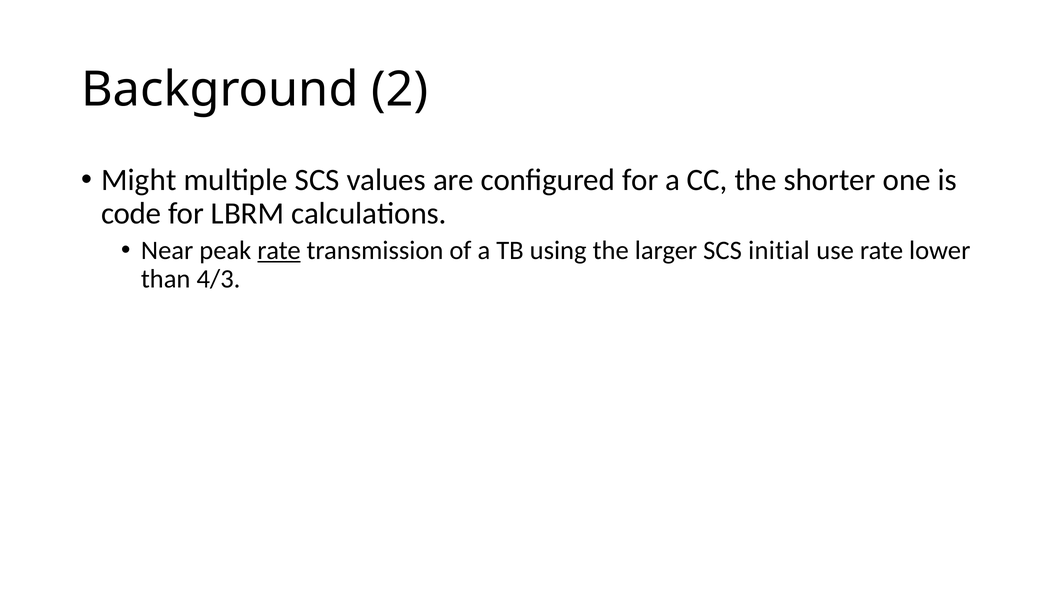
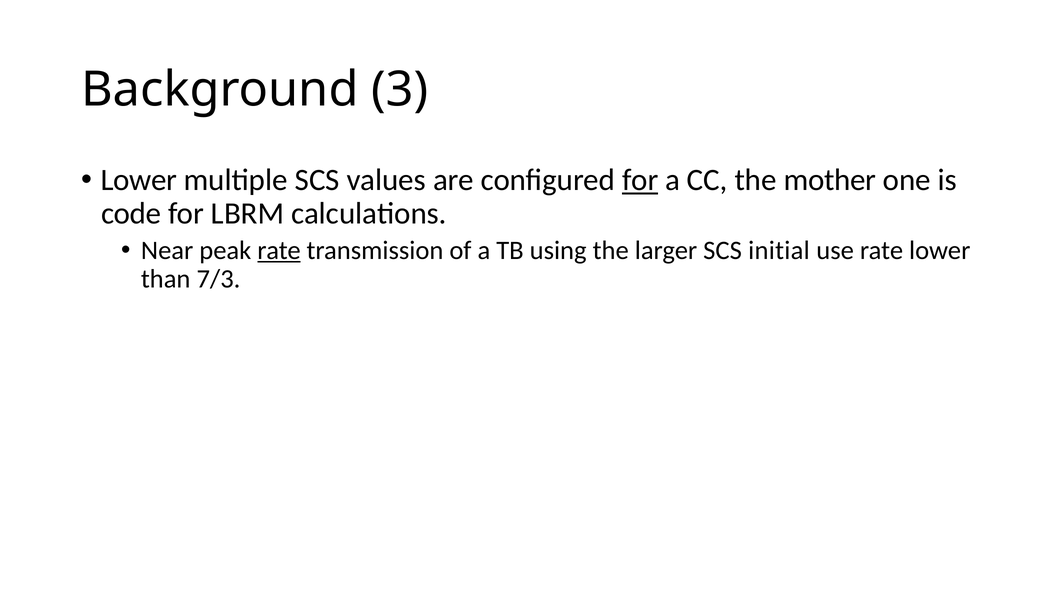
2: 2 -> 3
Might at (139, 180): Might -> Lower
for at (640, 180) underline: none -> present
shorter: shorter -> mother
4/3: 4/3 -> 7/3
